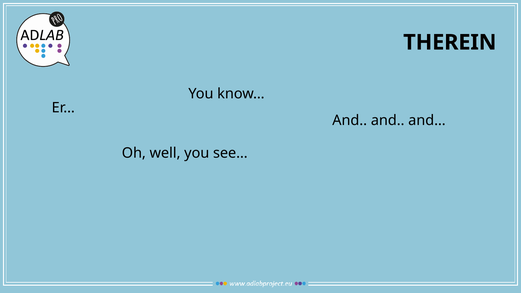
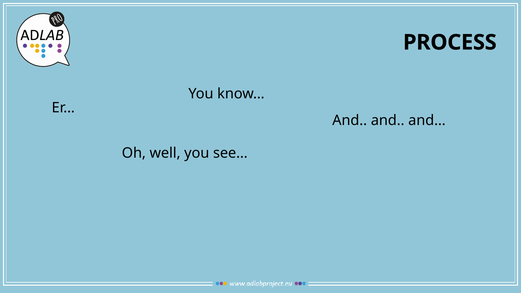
THEREIN: THEREIN -> PROCESS
